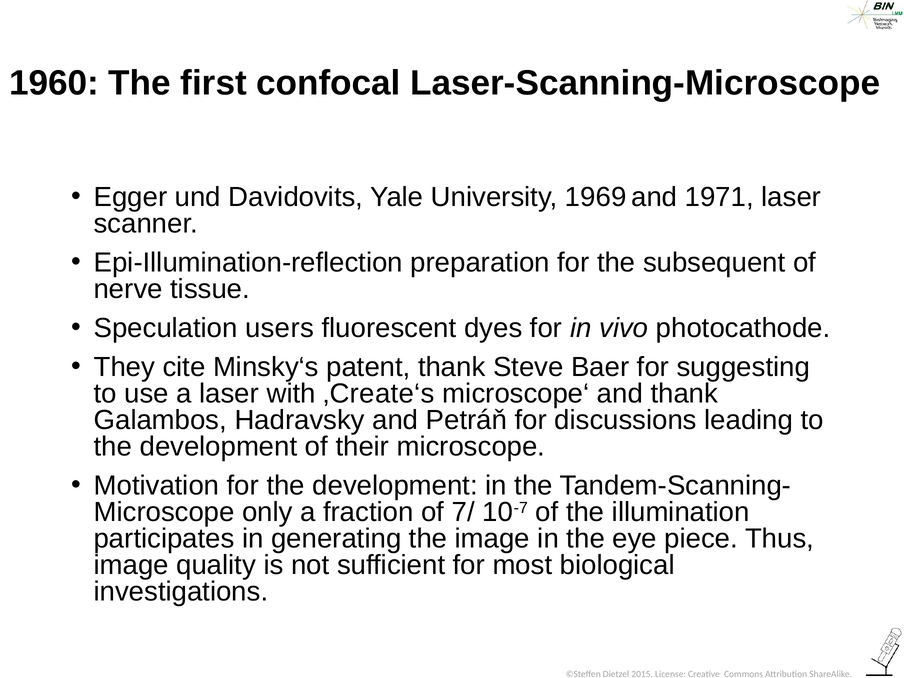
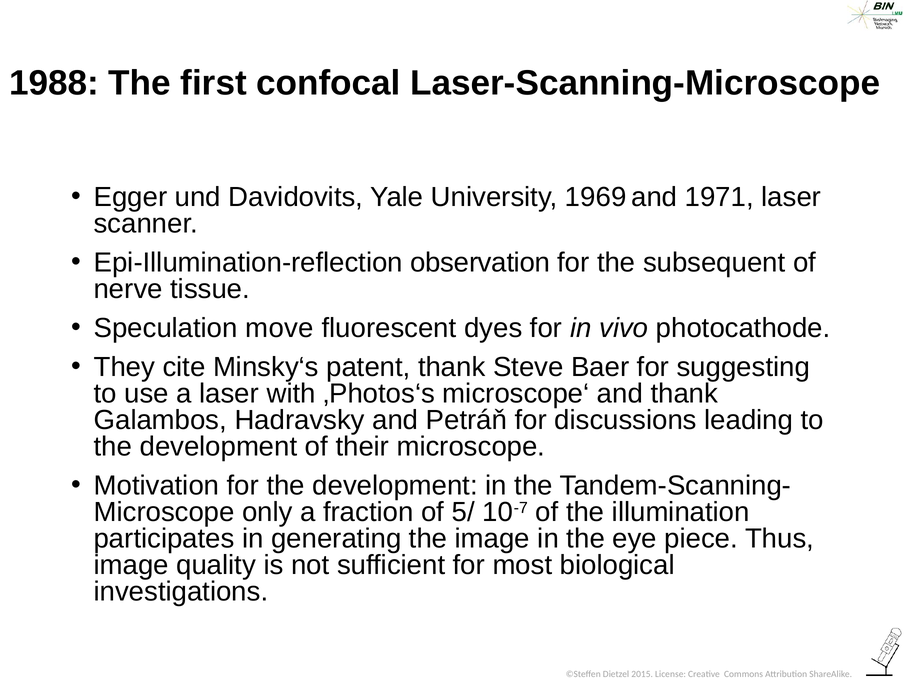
1960: 1960 -> 1988
preparation: preparation -> observation
users: users -> move
‚Create‘s: ‚Create‘s -> ‚Photos‘s
7/: 7/ -> 5/
